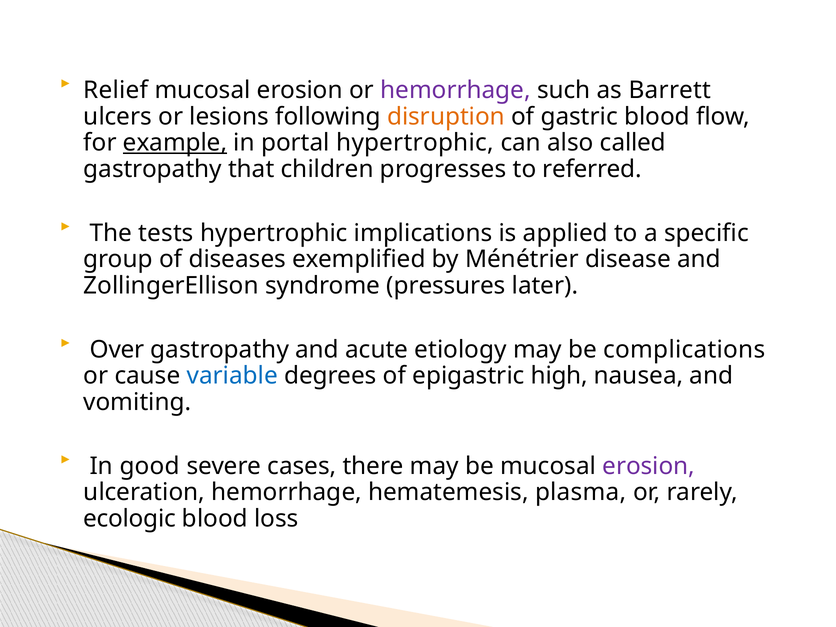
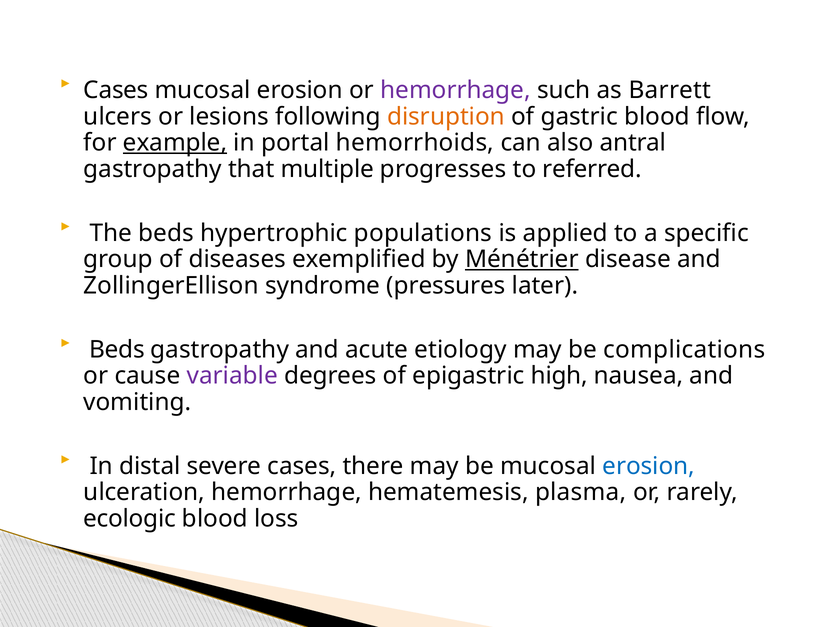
Relief at (116, 90): Relief -> Cases
portal hypertrophic: hypertrophic -> hemorrhoids
called: called -> antral
children: children -> multiple
The tests: tests -> beds
implications: implications -> populations
Ménétrier underline: none -> present
Over at (117, 350): Over -> Beds
variable colour: blue -> purple
good: good -> distal
erosion at (649, 466) colour: purple -> blue
